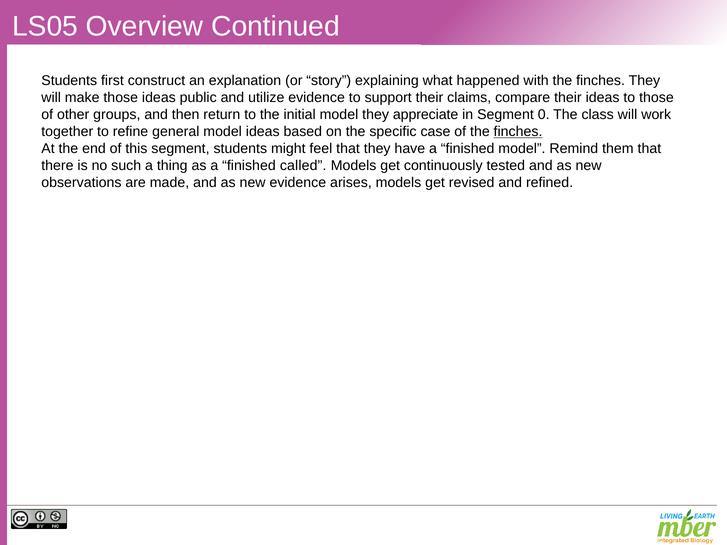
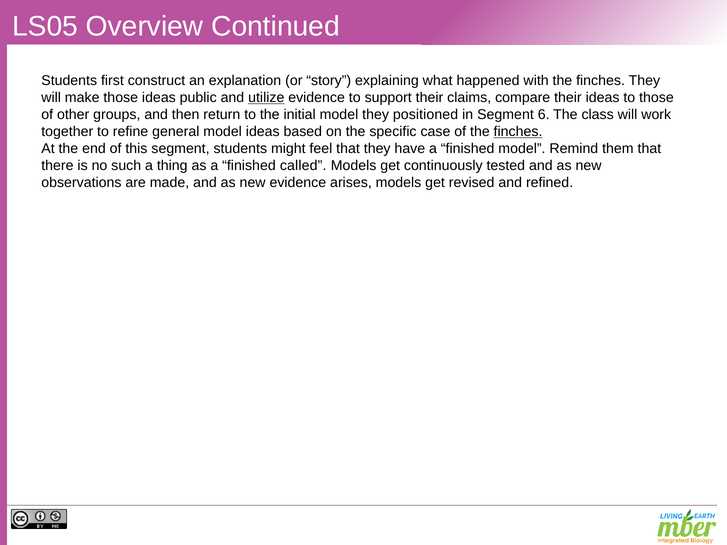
utilize underline: none -> present
appreciate: appreciate -> positioned
0: 0 -> 6
